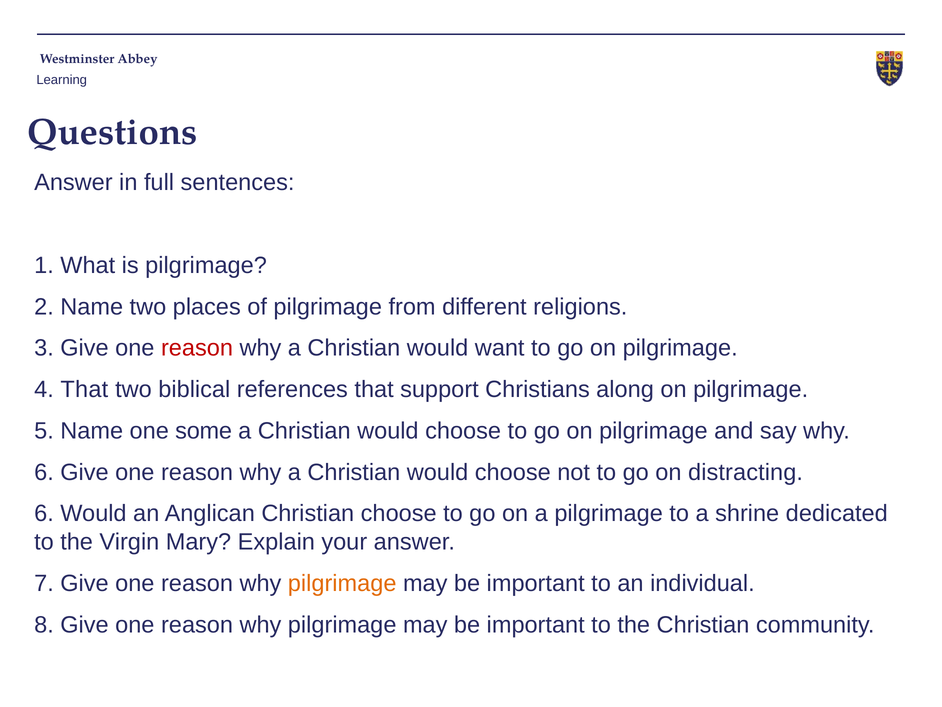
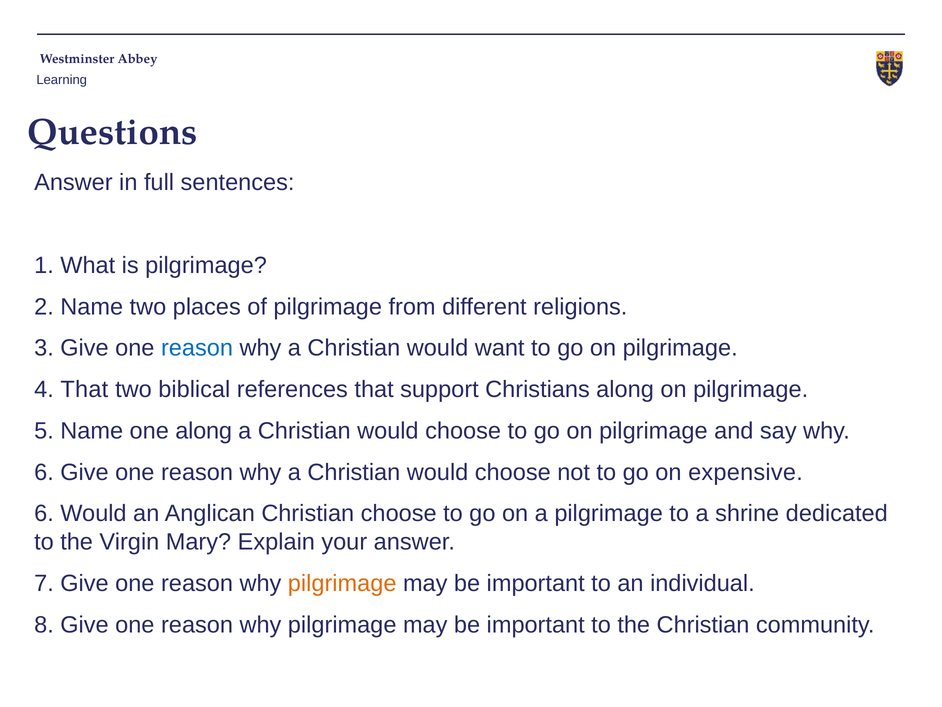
reason at (197, 348) colour: red -> blue
one some: some -> along
distracting: distracting -> expensive
